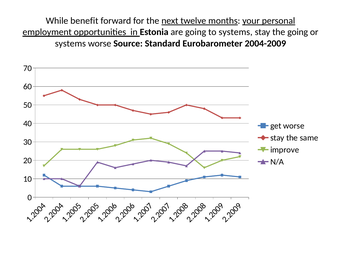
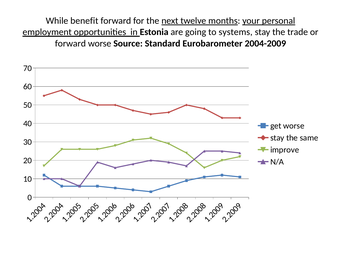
the going: going -> trade
systems at (70, 44): systems -> forward
